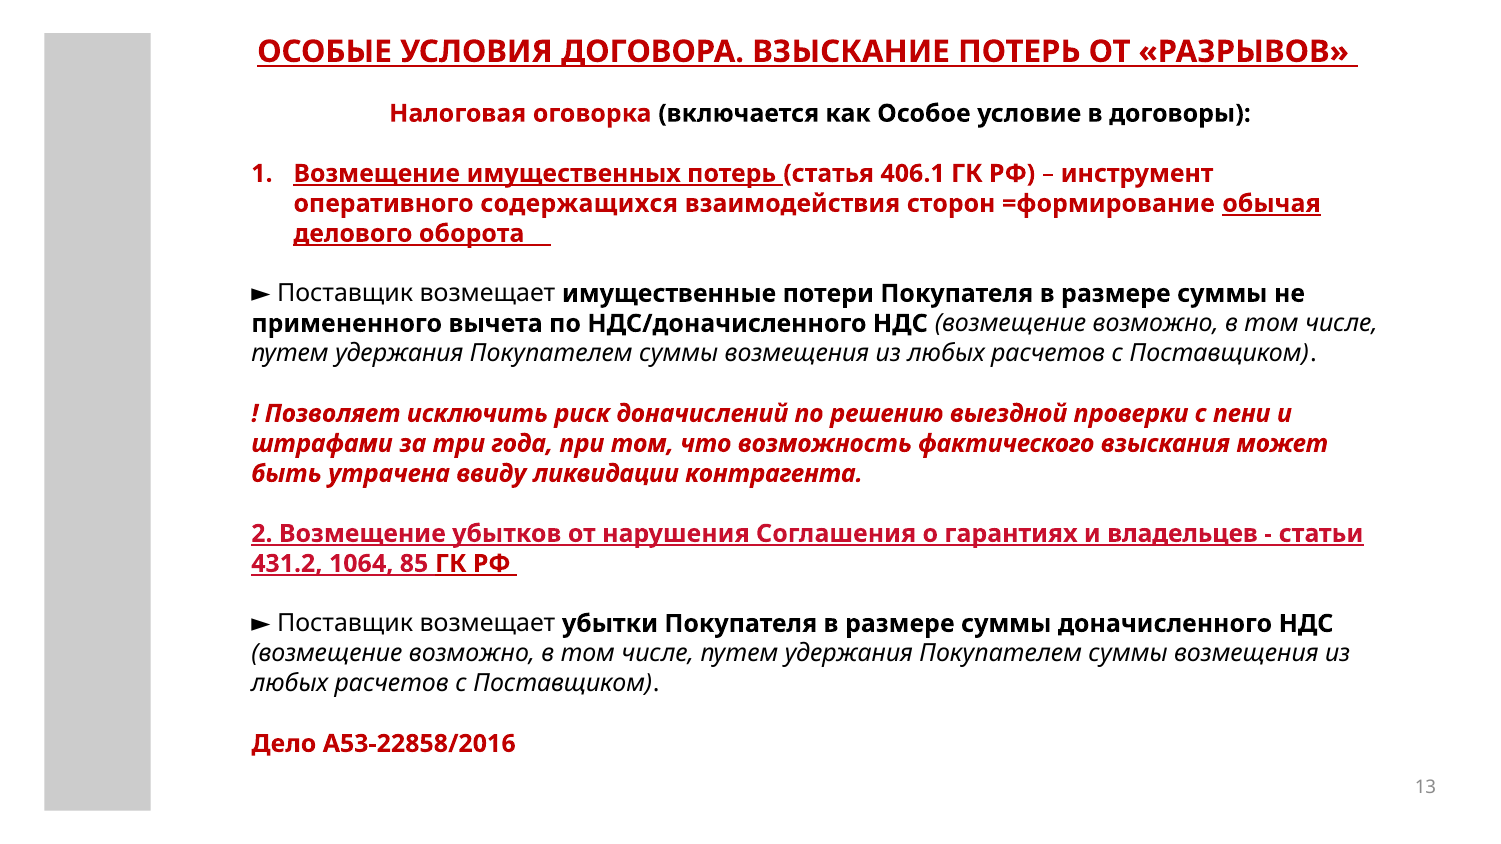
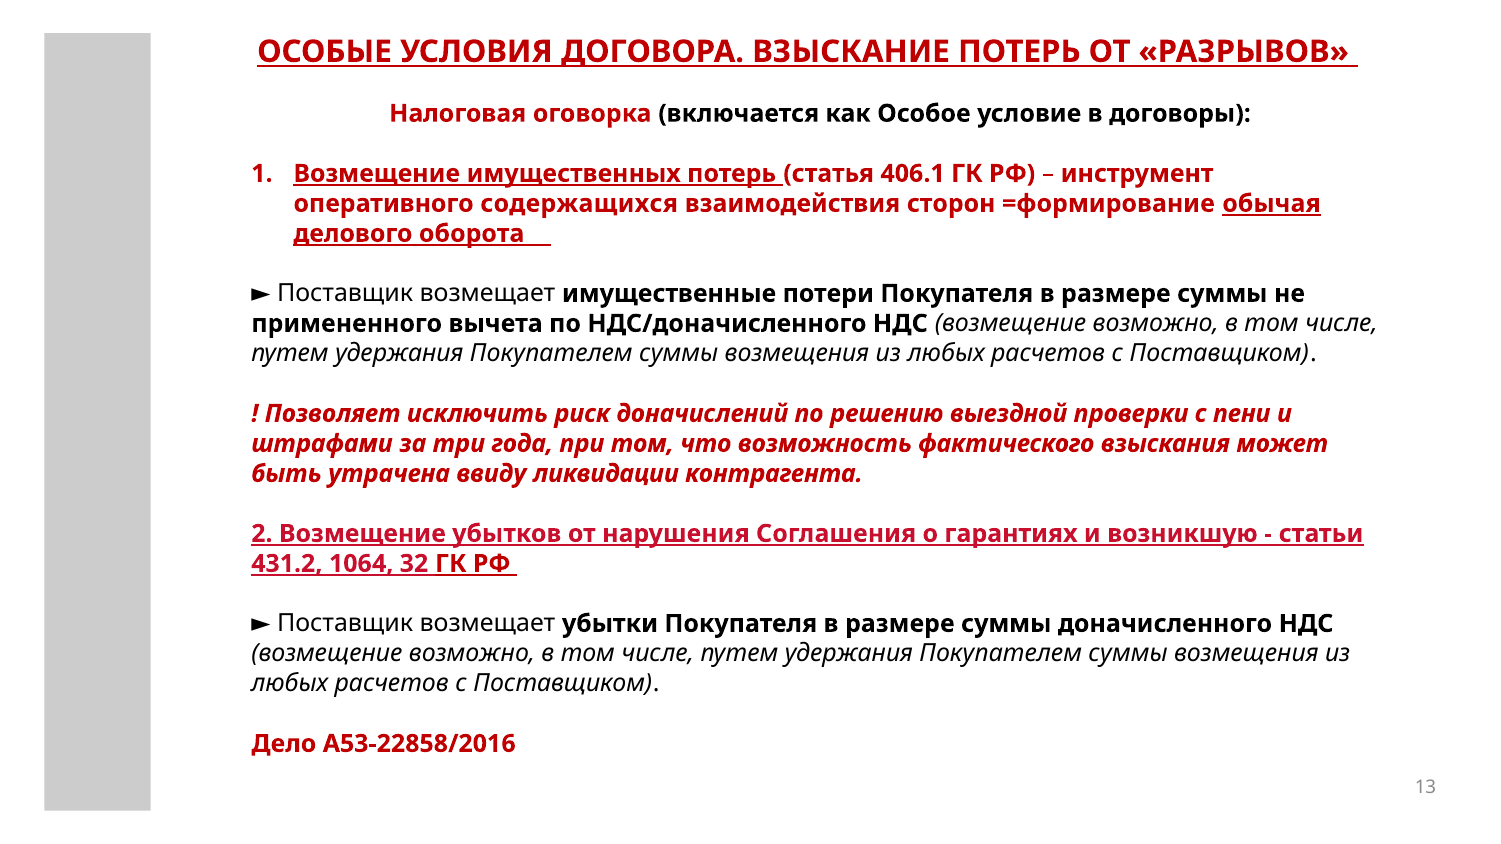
владельцев: владельцев -> возникшую
85: 85 -> 32
